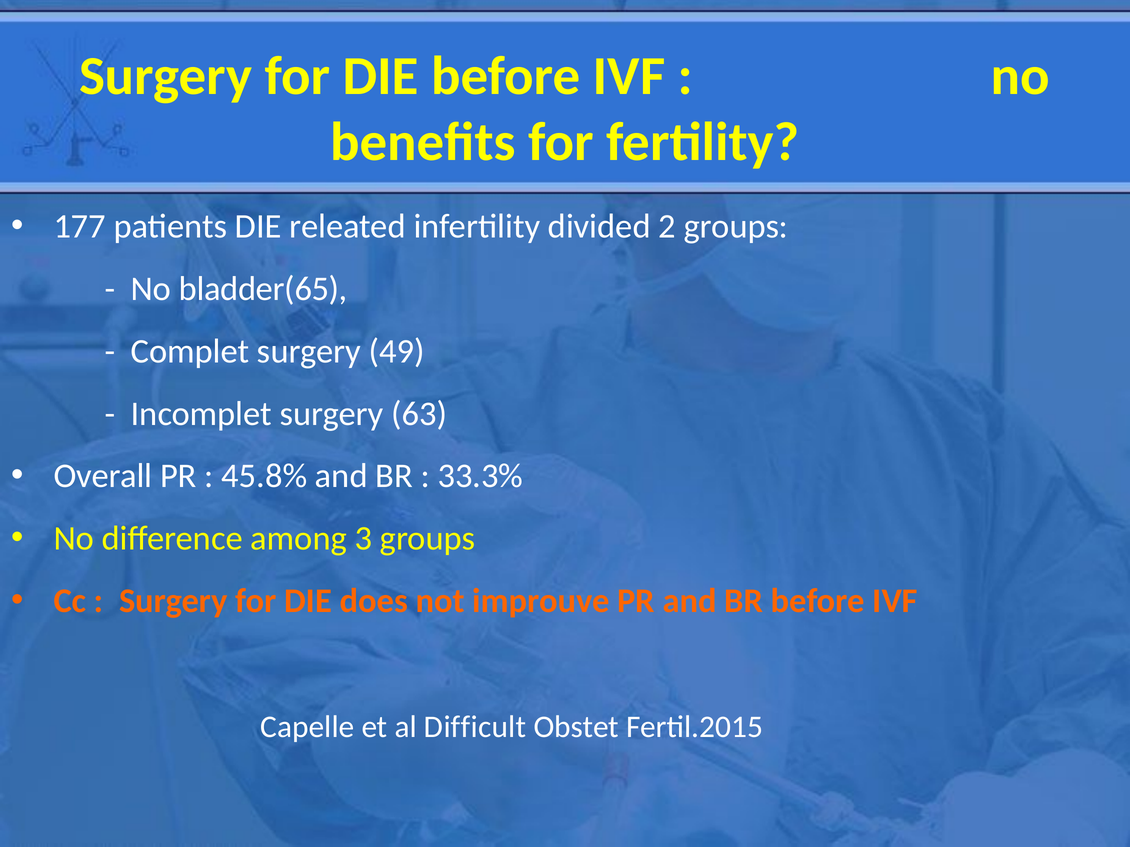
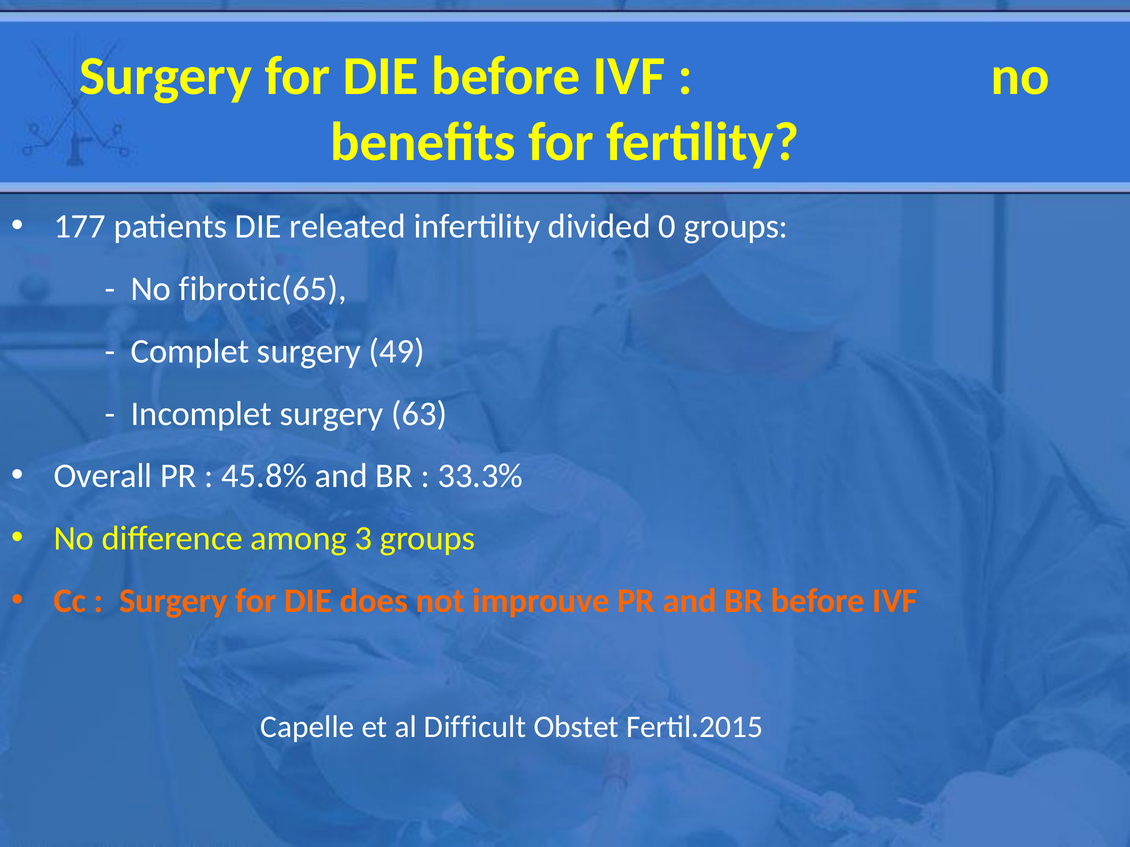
2: 2 -> 0
bladder(65: bladder(65 -> fibrotic(65
